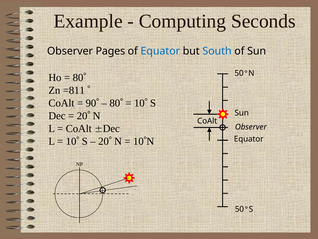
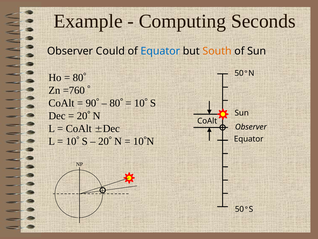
Pages: Pages -> Could
South colour: blue -> orange
=811: =811 -> =760
